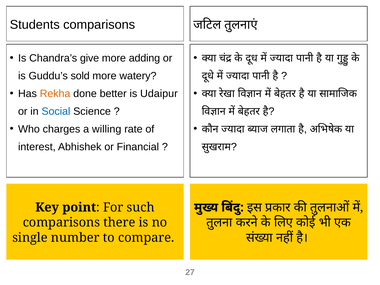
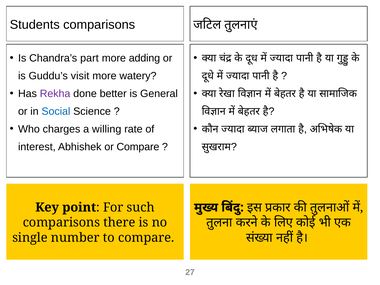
give: give -> part
sold: sold -> visit
Rekha colour: orange -> purple
Udaipur: Udaipur -> General
or Financial: Financial -> Compare
